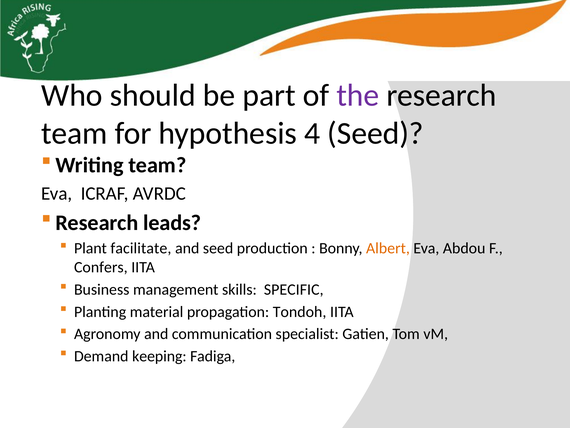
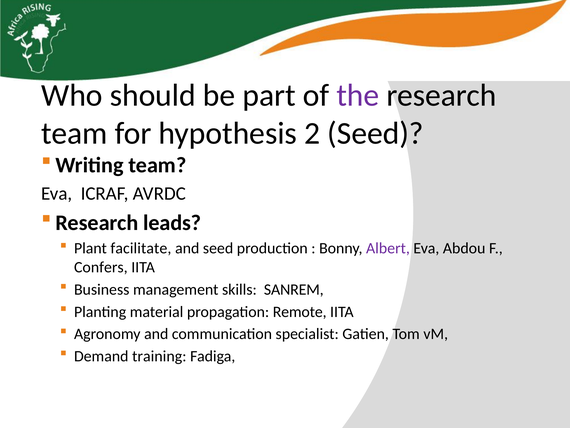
4: 4 -> 2
Albert colour: orange -> purple
SPECIFIC: SPECIFIC -> SANREM
Tondoh: Tondoh -> Remote
keeping: keeping -> training
